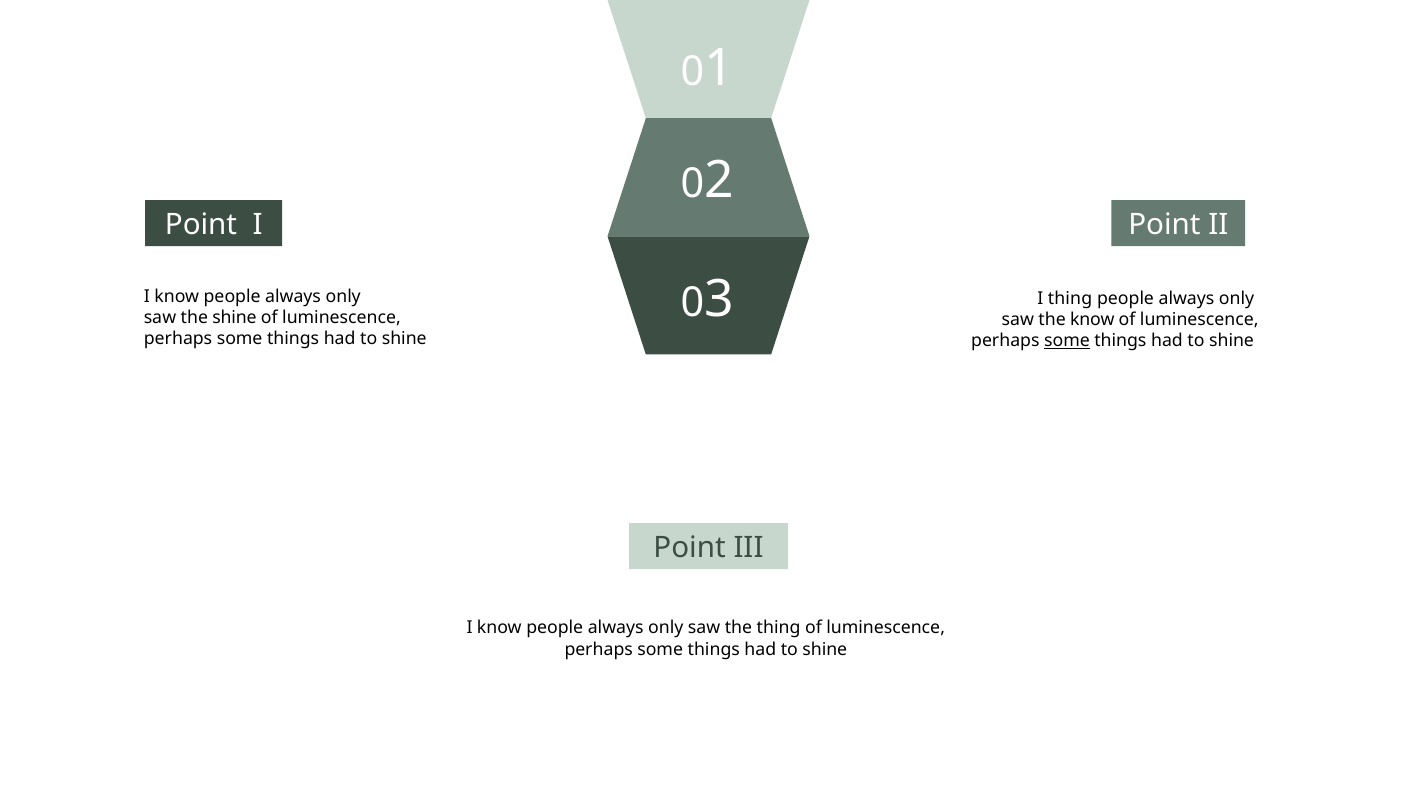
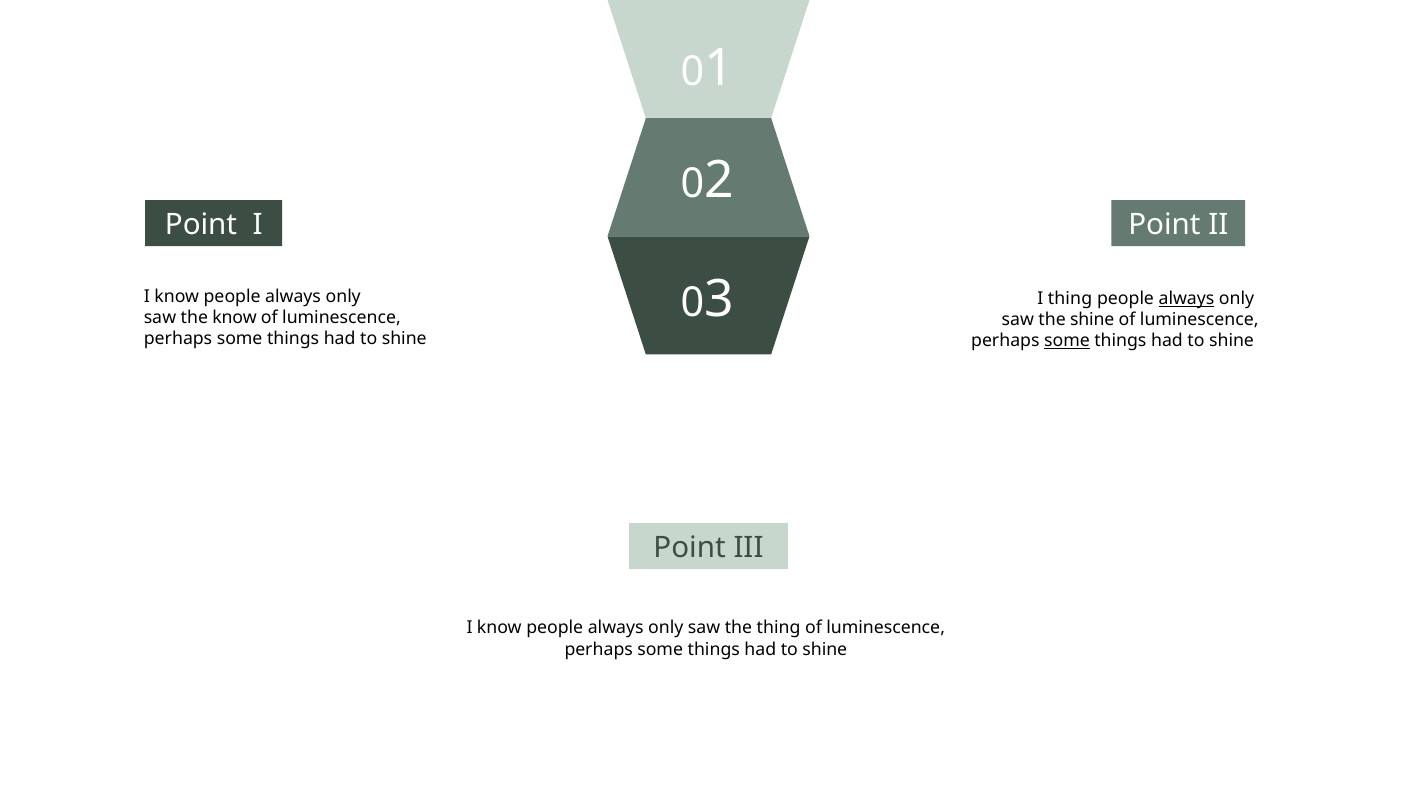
always at (1186, 299) underline: none -> present
the shine: shine -> know
the know: know -> shine
